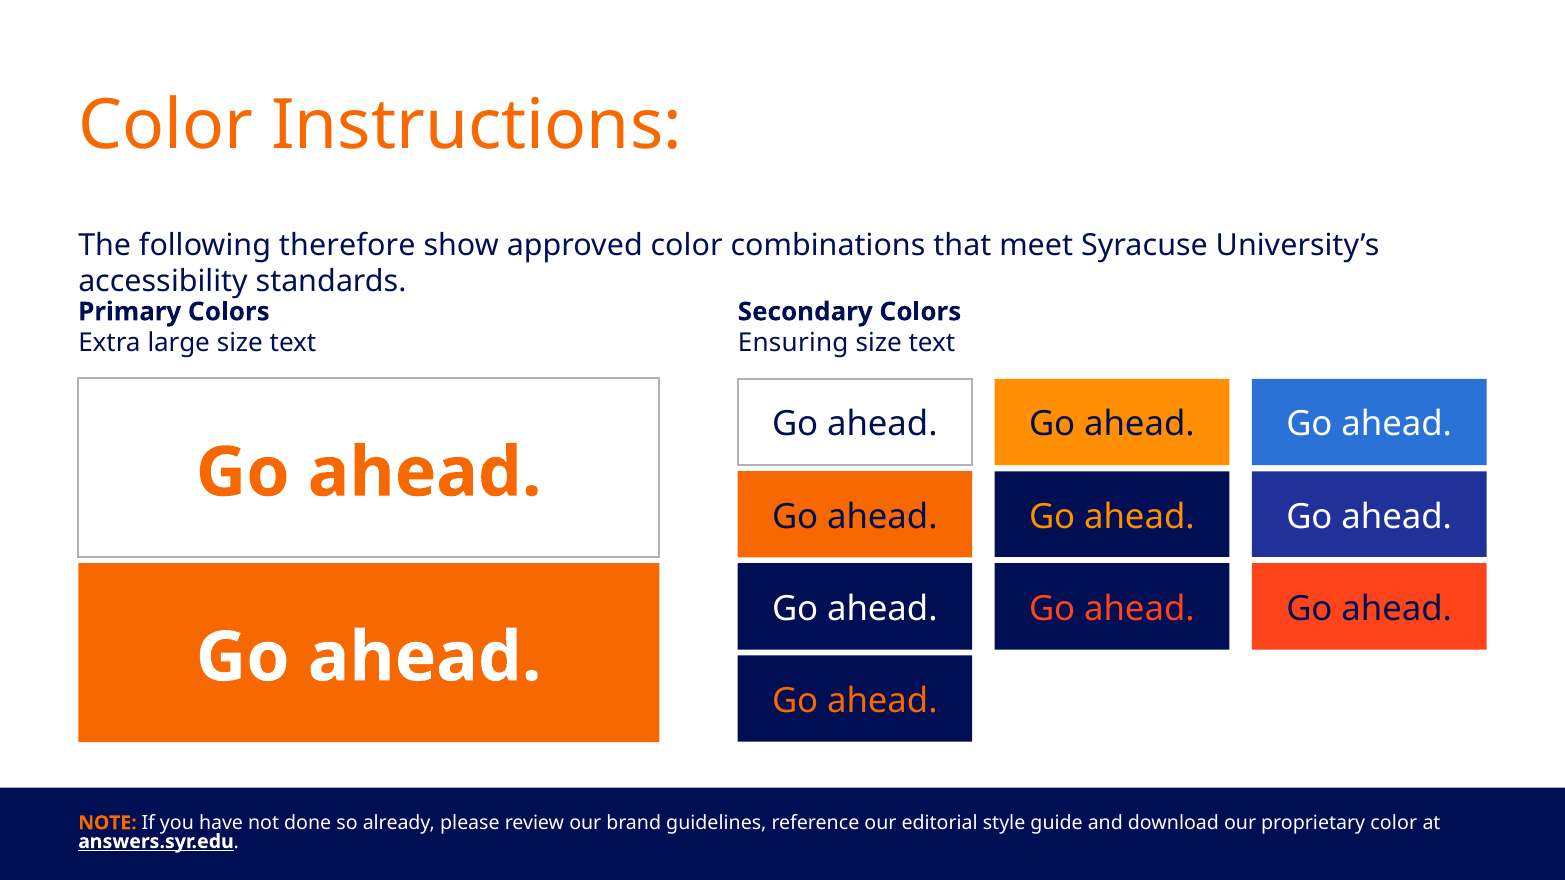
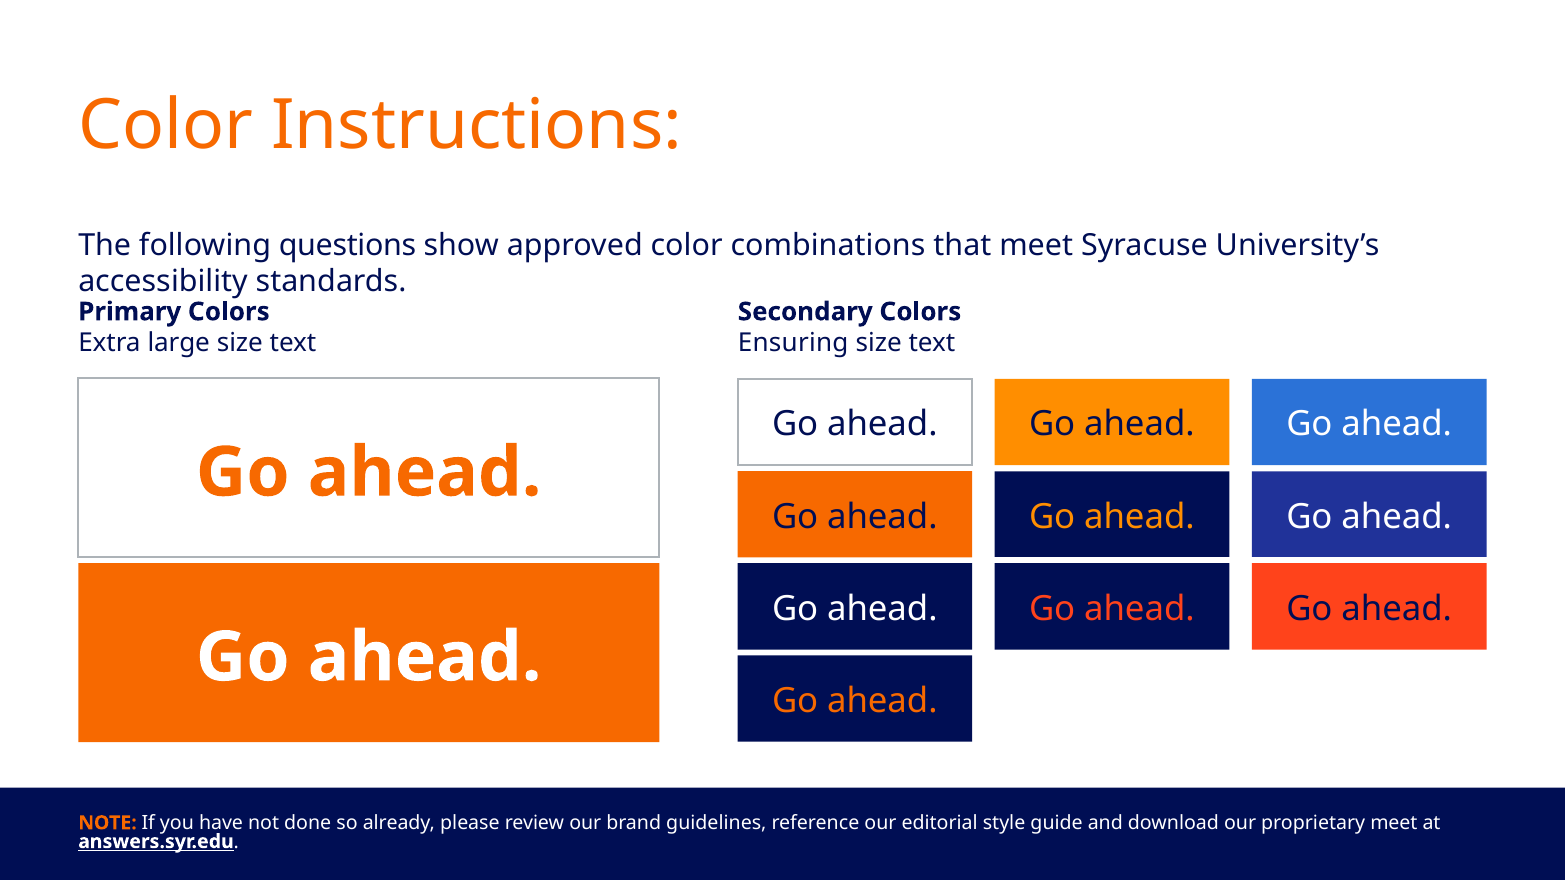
therefore: therefore -> questions
proprietary color: color -> meet
